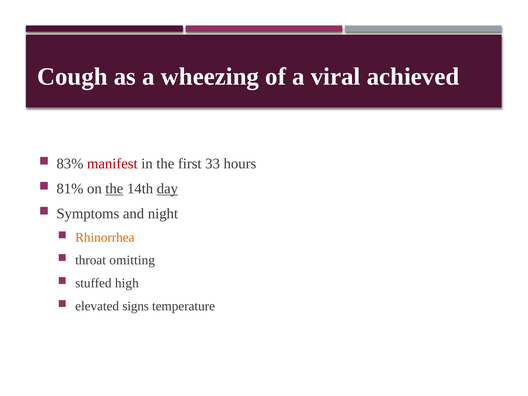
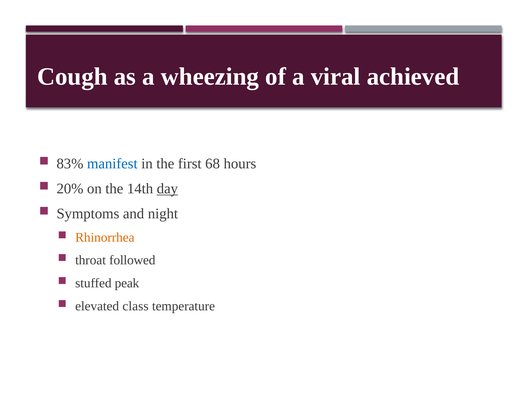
manifest colour: red -> blue
33: 33 -> 68
81%: 81% -> 20%
the at (114, 189) underline: present -> none
omitting: omitting -> followed
high: high -> peak
signs: signs -> class
